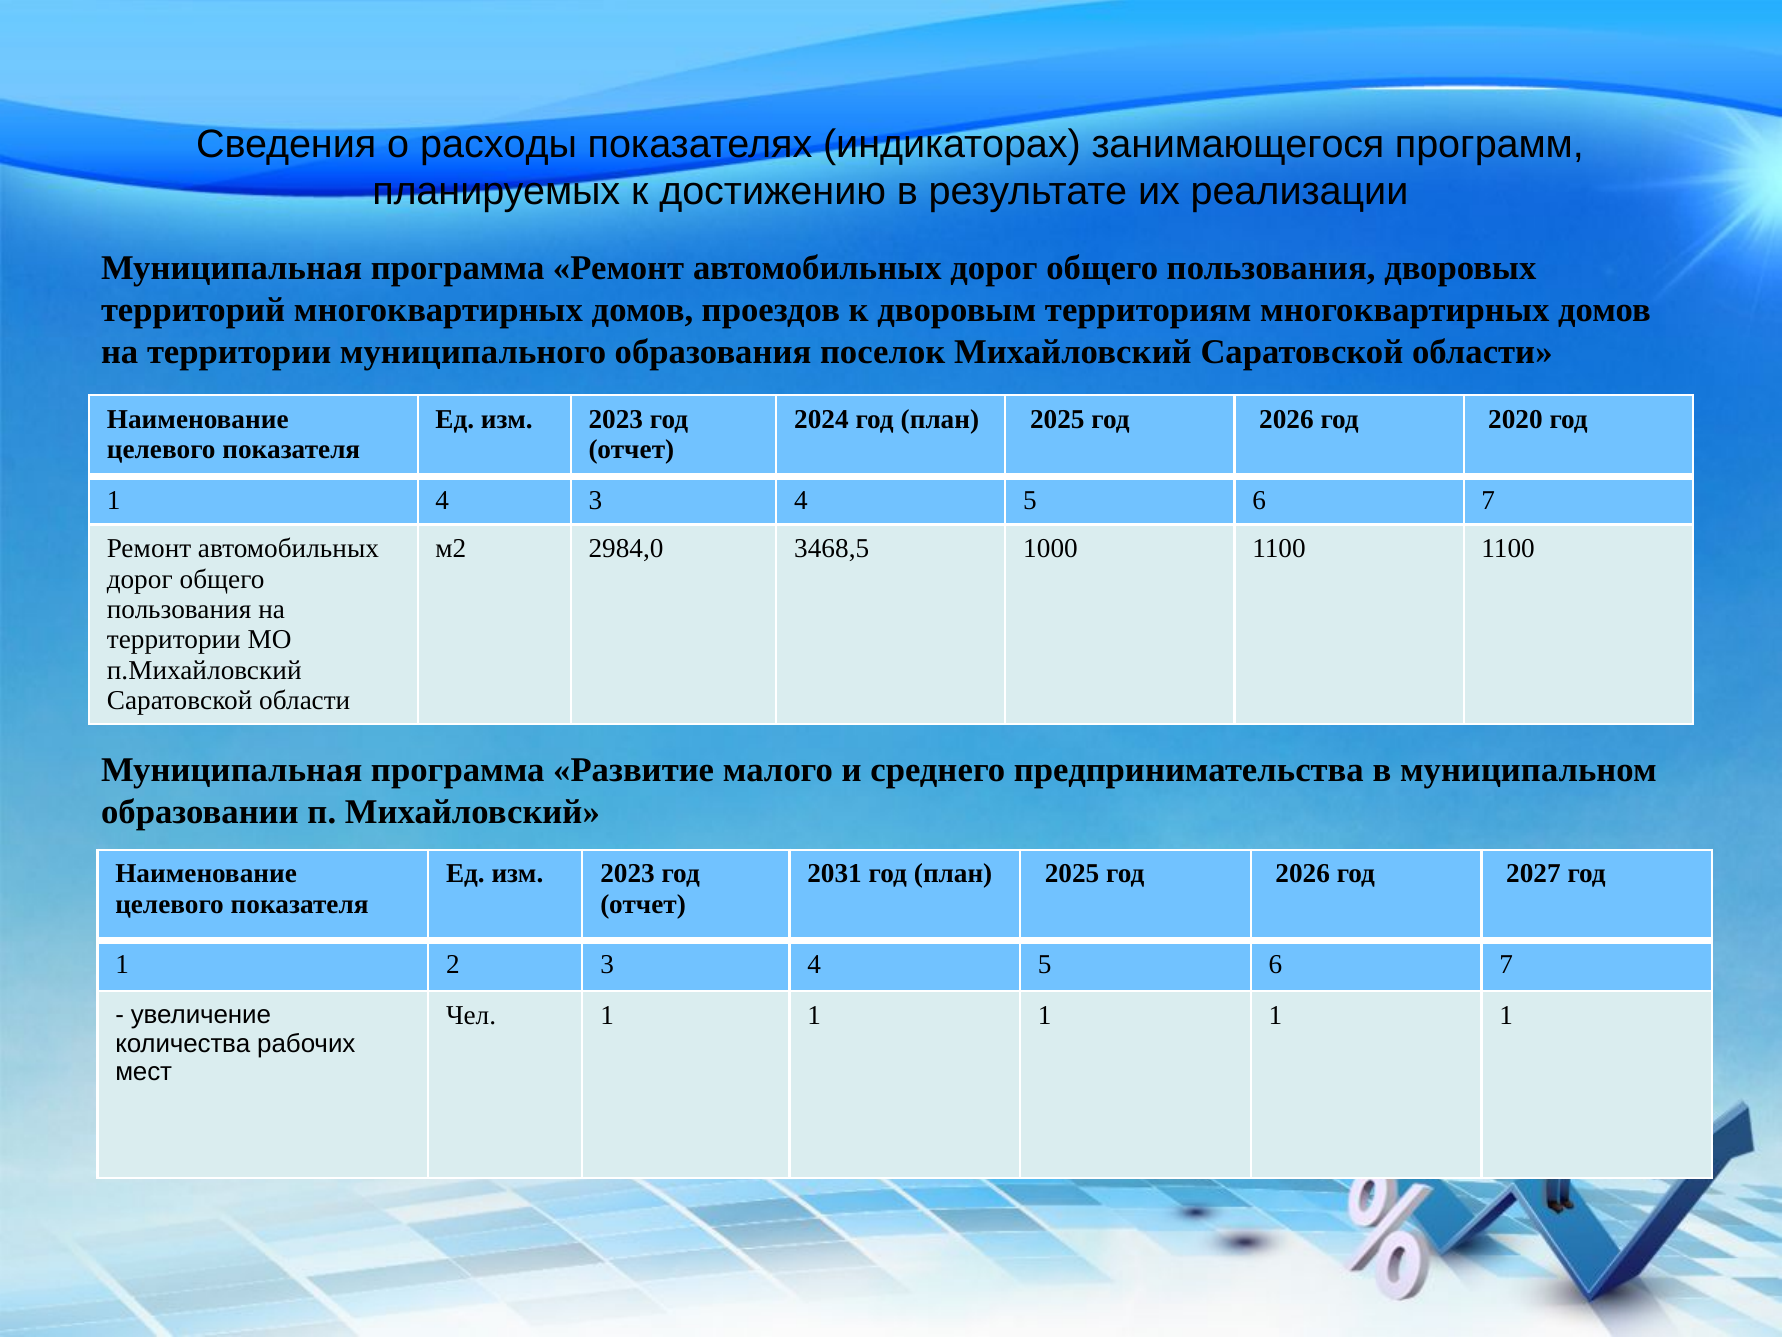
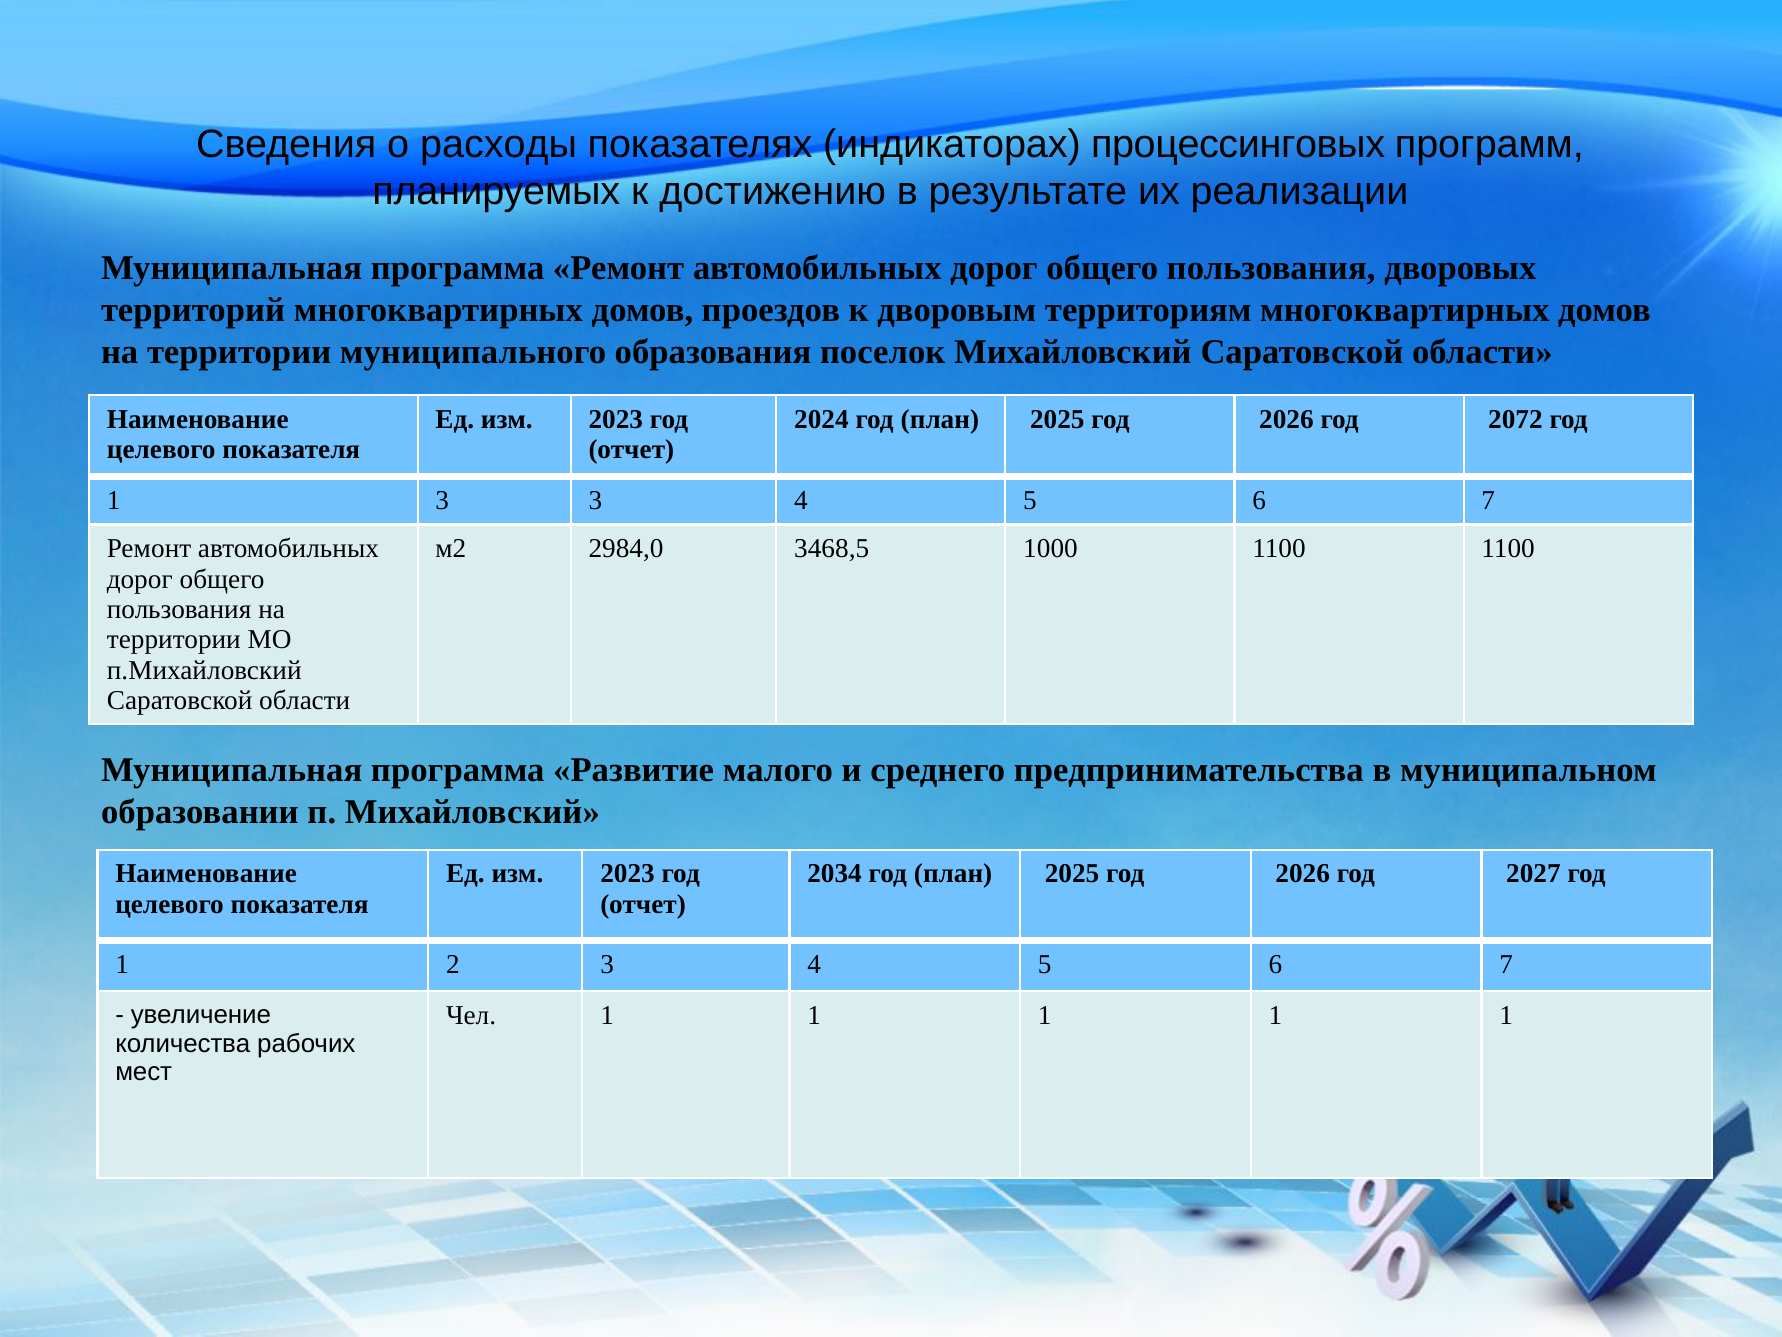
занимающегося: занимающегося -> процессинговых
2020: 2020 -> 2072
1 4: 4 -> 3
2031: 2031 -> 2034
